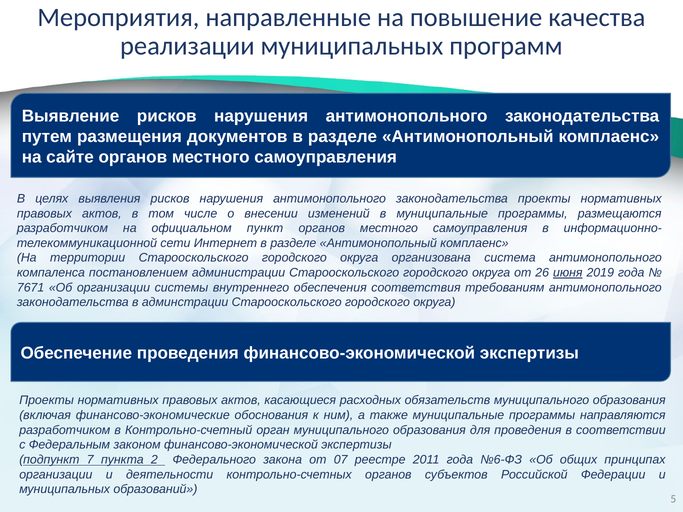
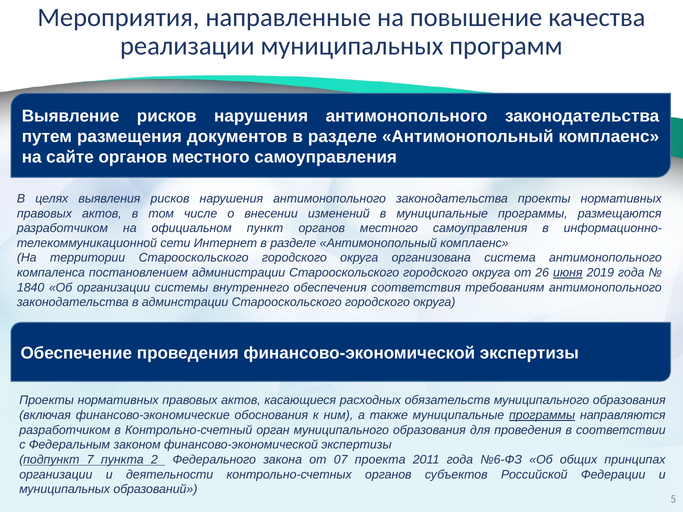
7671: 7671 -> 1840
программы at (542, 415) underline: none -> present
реестре: реестре -> проекта
